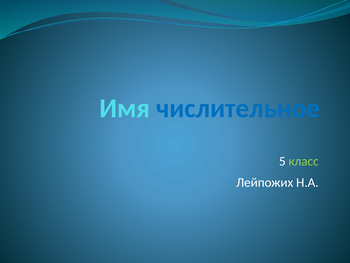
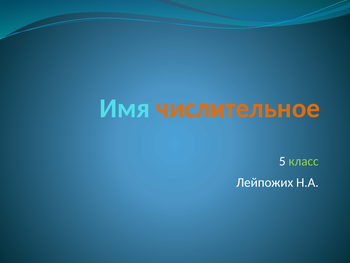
числительное colour: blue -> orange
